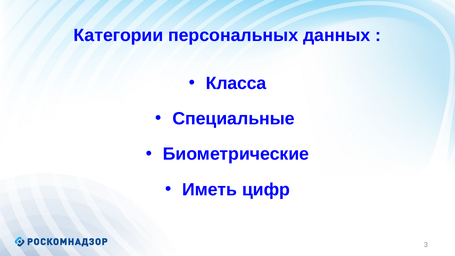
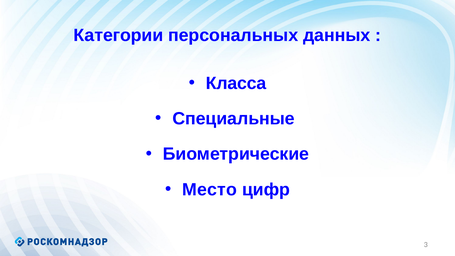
Иметь: Иметь -> Место
